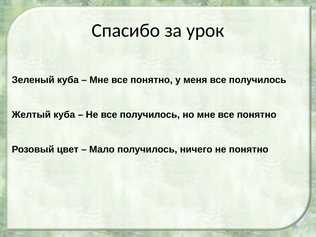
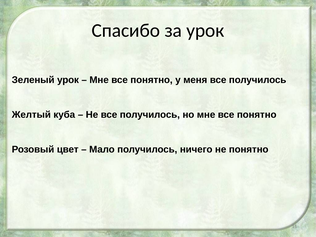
Зеленый куба: куба -> урок
